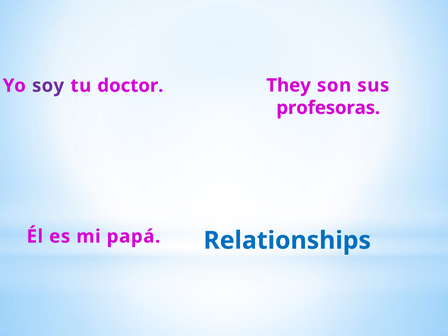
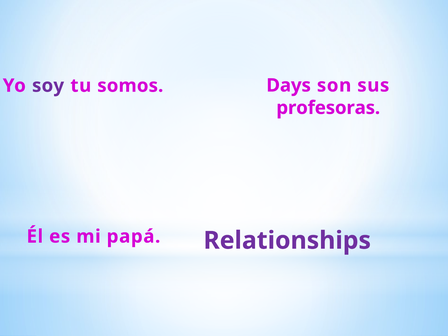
They: They -> Days
doctor: doctor -> somos
Relationships colour: blue -> purple
